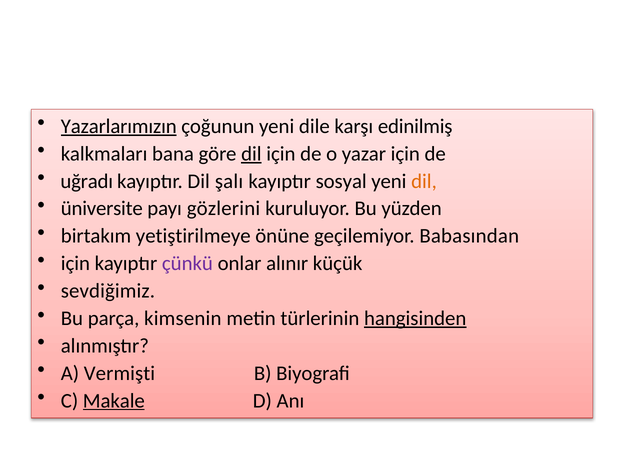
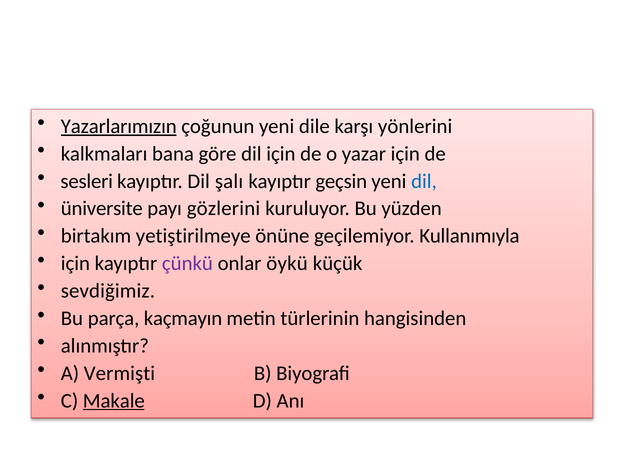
edinilmiş: edinilmiş -> yönlerini
dil at (251, 154) underline: present -> none
uğradı: uğradı -> sesleri
sosyal: sosyal -> geçsin
dil at (424, 181) colour: orange -> blue
Babasından: Babasından -> Kullanımıyla
alınır: alınır -> öykü
kimsenin: kimsenin -> kaçmayın
hangisinden underline: present -> none
